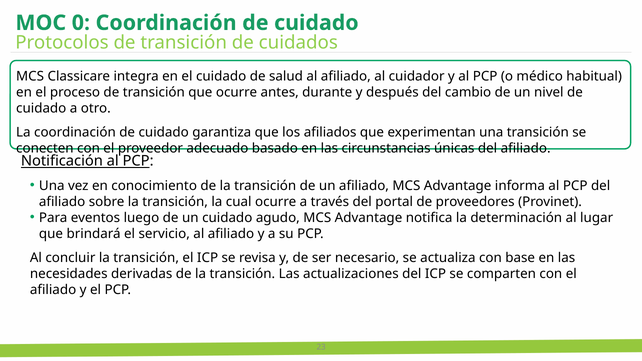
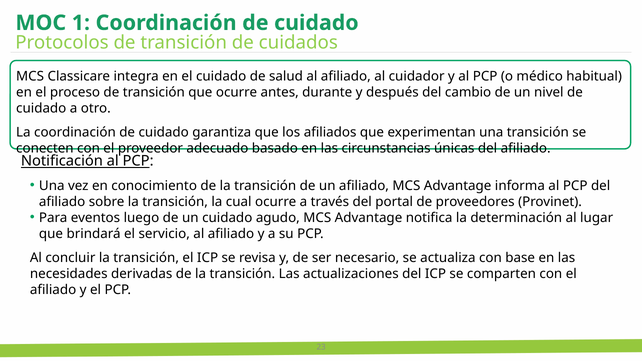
0: 0 -> 1
